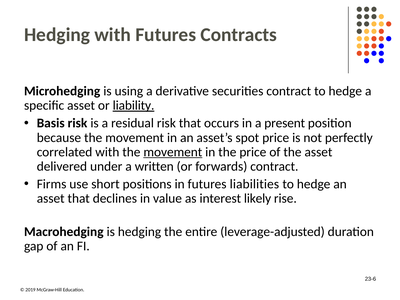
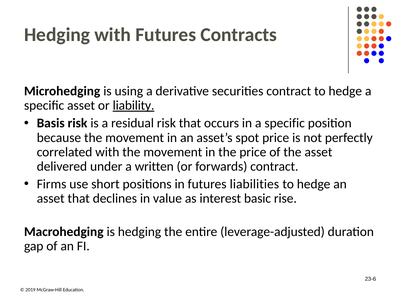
in a present: present -> specific
movement at (173, 152) underline: present -> none
likely: likely -> basic
